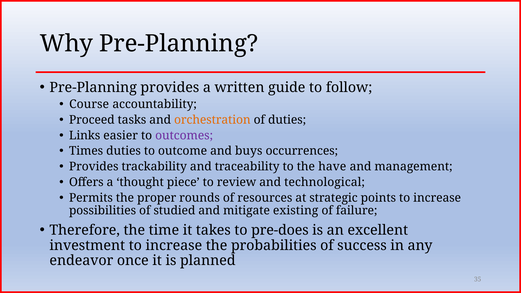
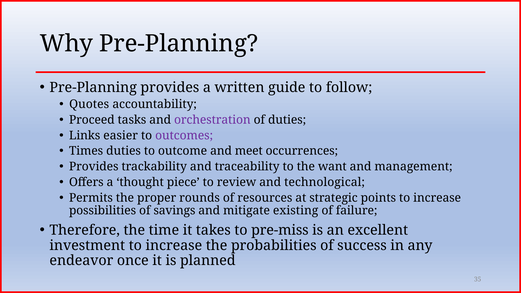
Course: Course -> Quotes
orchestration colour: orange -> purple
buys: buys -> meet
have: have -> want
studied: studied -> savings
pre-does: pre-does -> pre-miss
